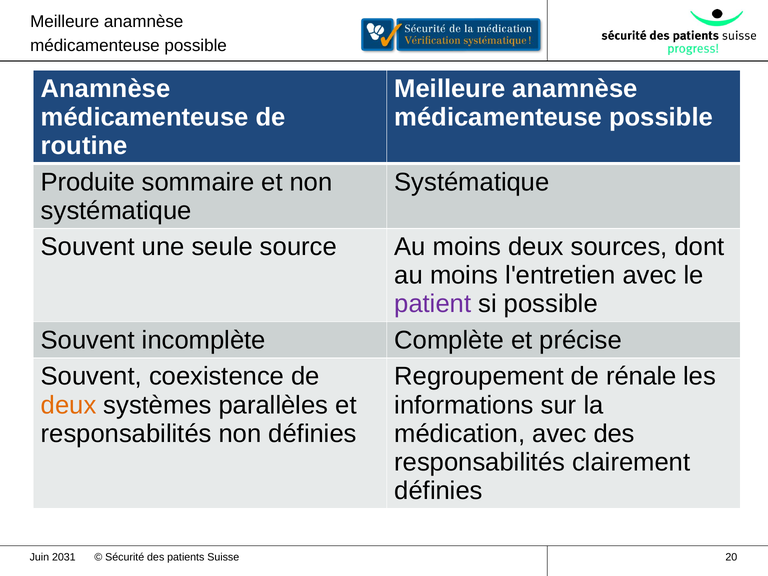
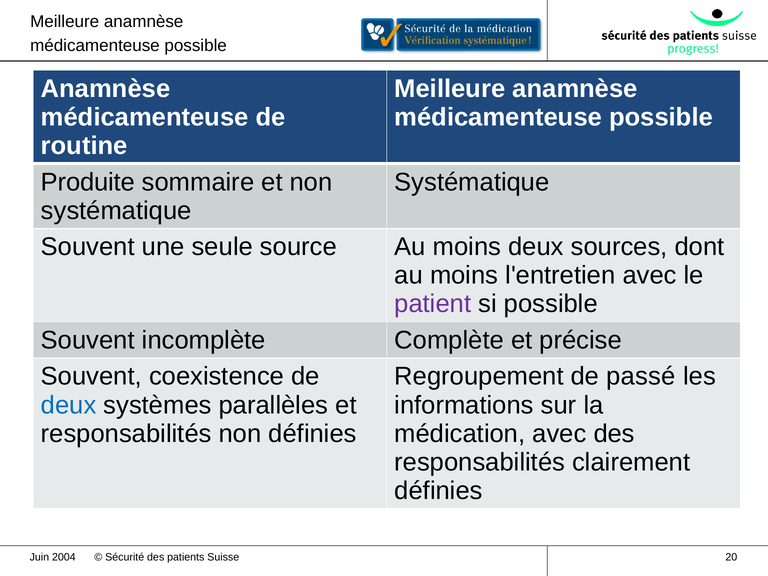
rénale: rénale -> passé
deux at (69, 405) colour: orange -> blue
2031: 2031 -> 2004
